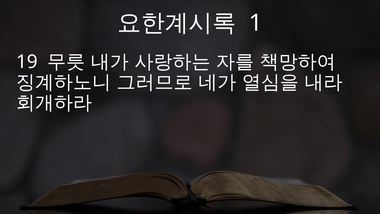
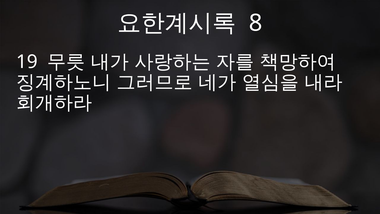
1: 1 -> 8
